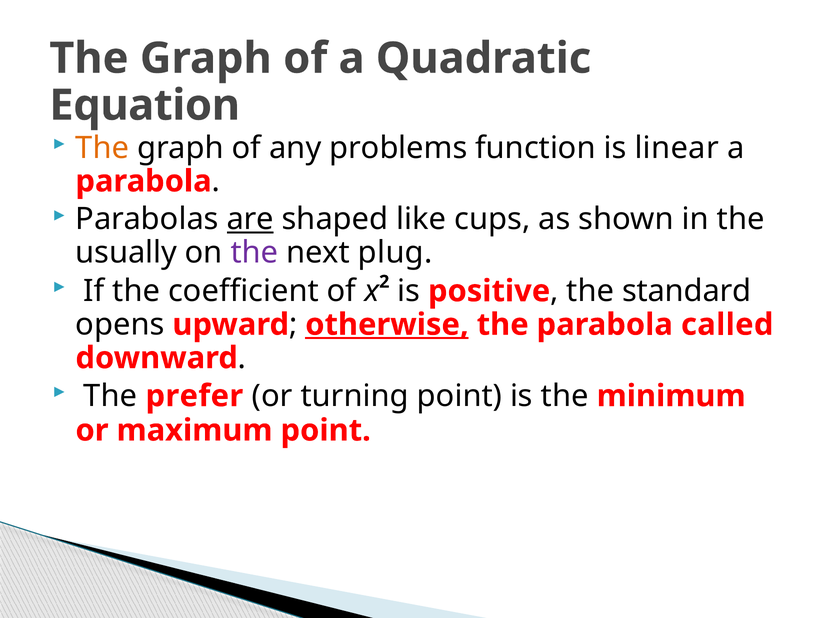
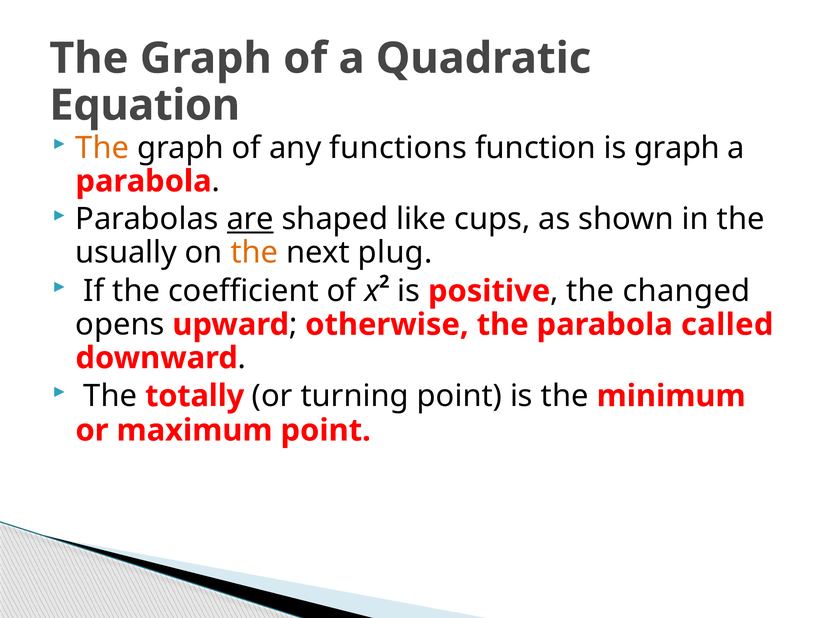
problems: problems -> functions
is linear: linear -> graph
the at (254, 253) colour: purple -> orange
standard: standard -> changed
otherwise underline: present -> none
prefer: prefer -> totally
